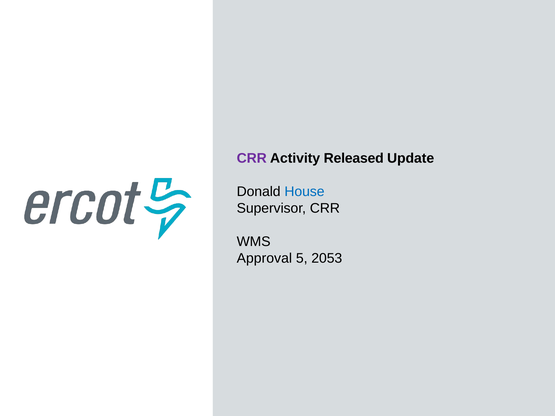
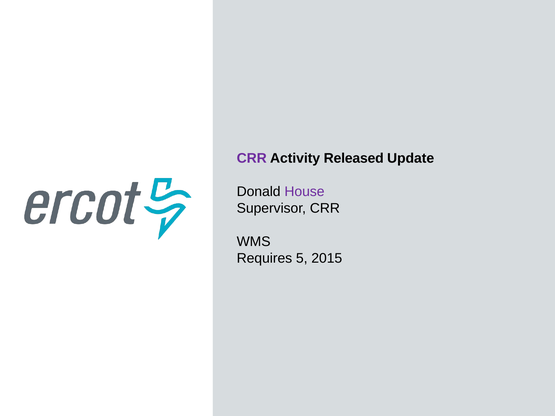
House colour: blue -> purple
Approval: Approval -> Requires
2053: 2053 -> 2015
